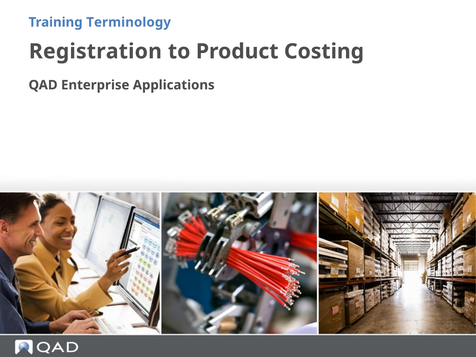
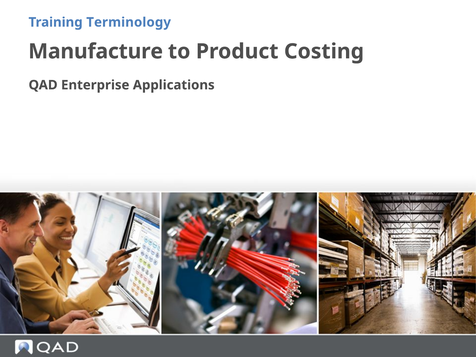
Registration: Registration -> Manufacture
